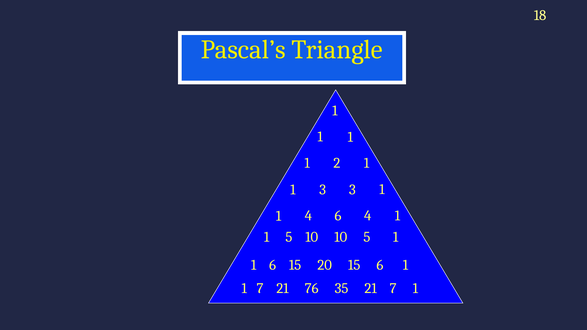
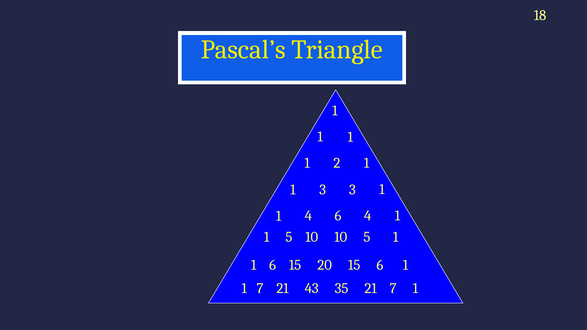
76: 76 -> 43
